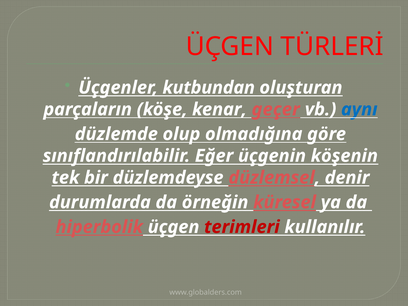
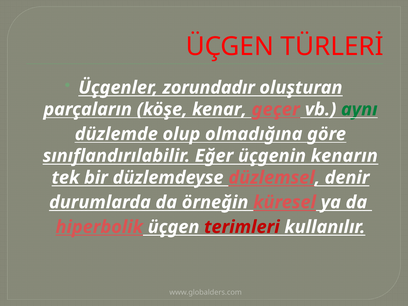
kutbundan: kutbundan -> zorundadır
aynı colour: blue -> green
köşenin: köşenin -> kenarın
